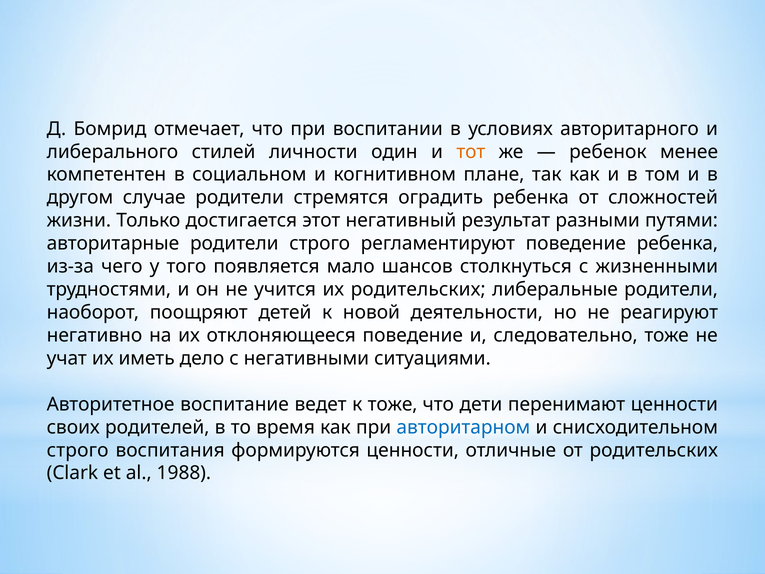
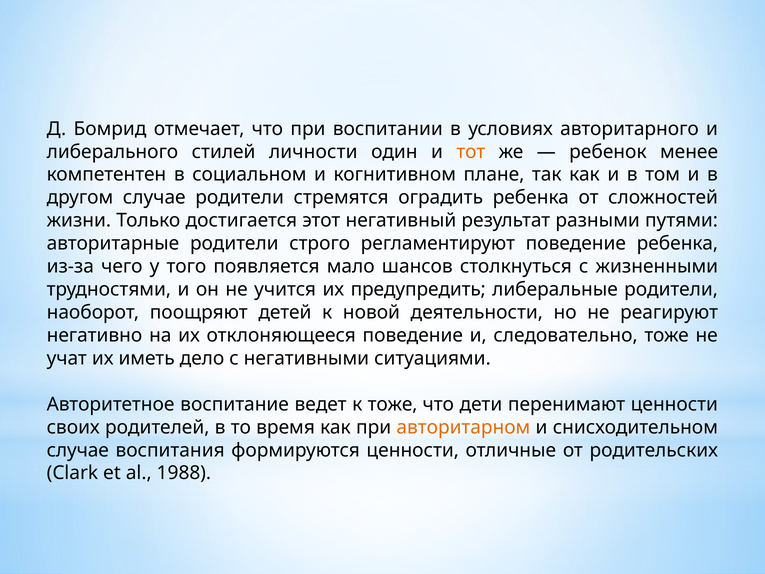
их родительских: родительских -> предупредить
авторитарном colour: blue -> orange
строго at (78, 450): строго -> случае
